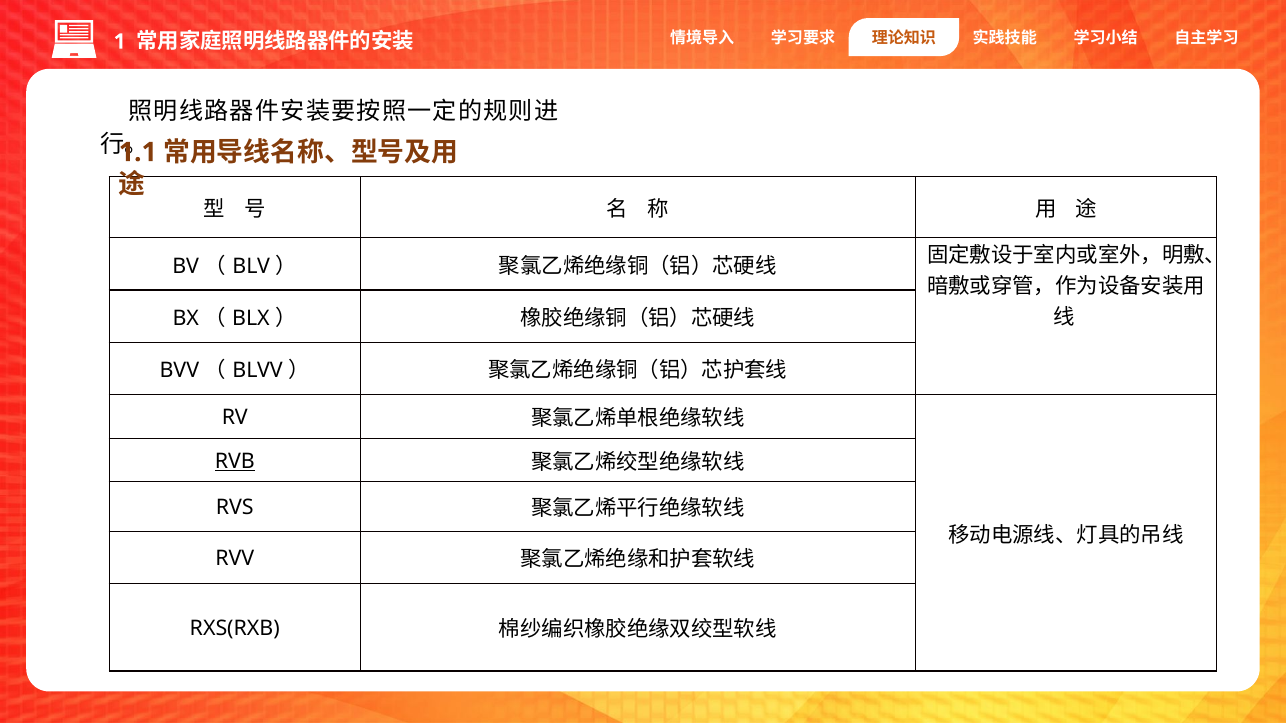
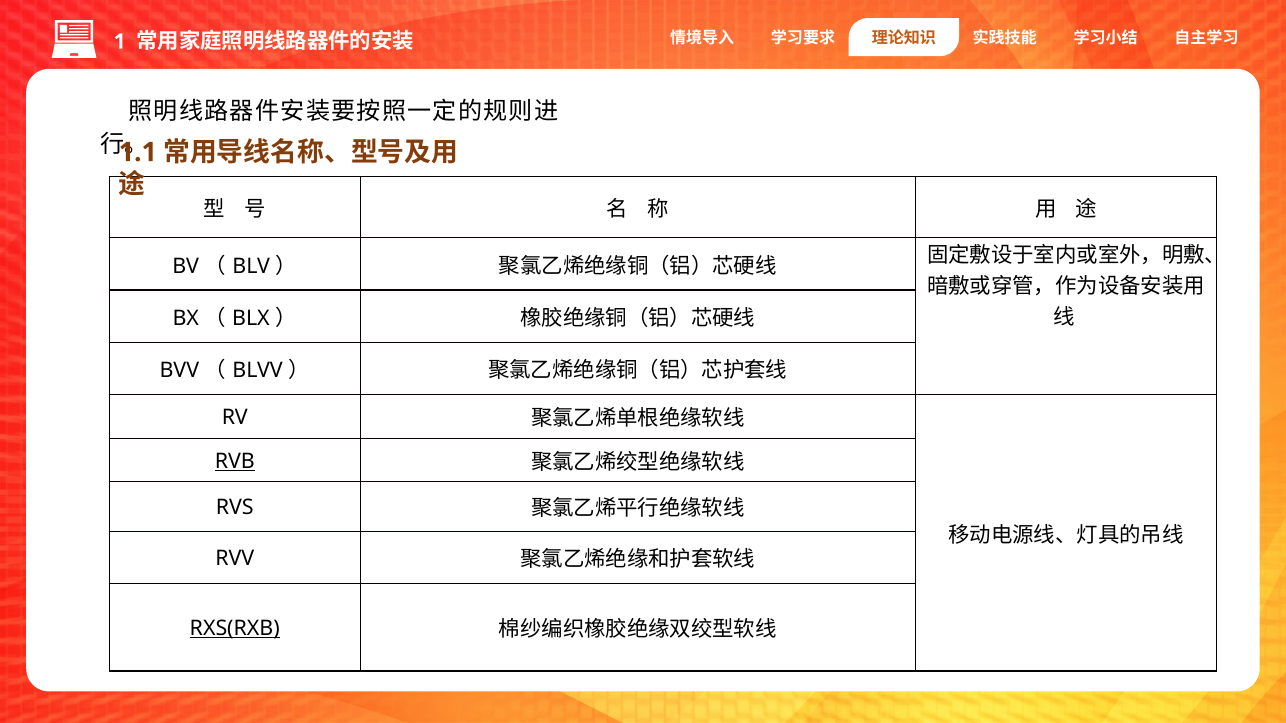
RXS(RXB underline: none -> present
